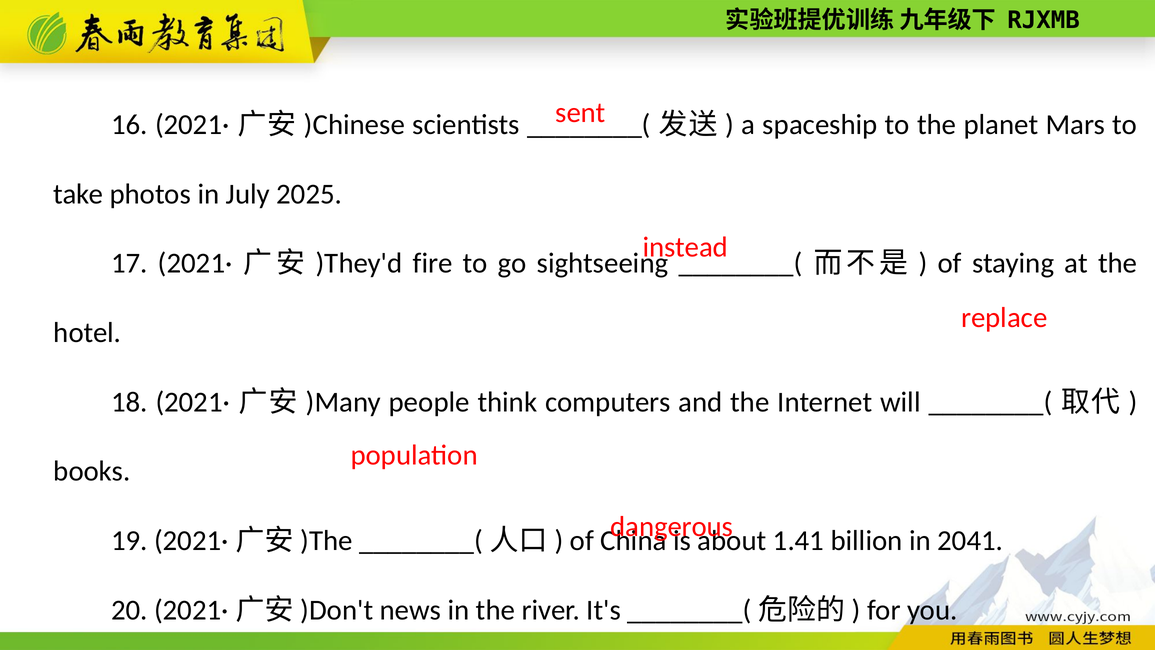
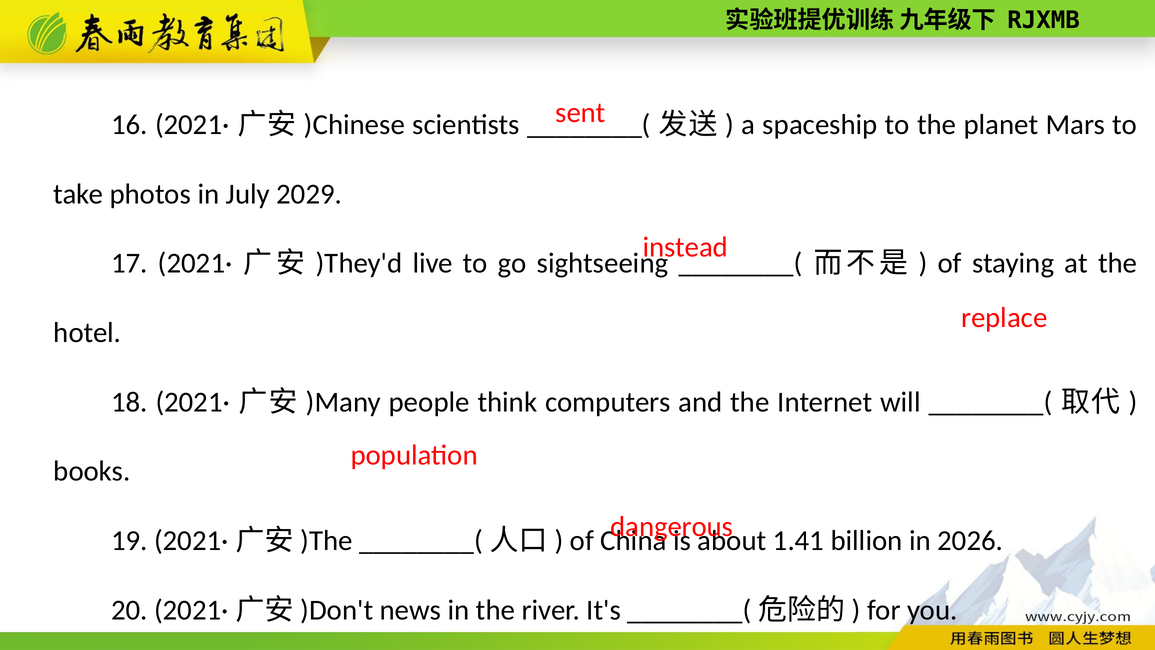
2025: 2025 -> 2029
fire: fire -> live
2041: 2041 -> 2026
